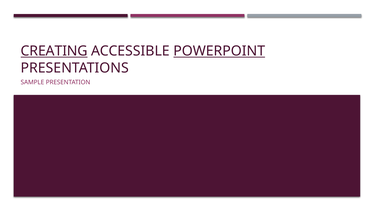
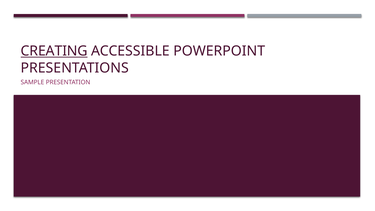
POWERPOINT underline: present -> none
